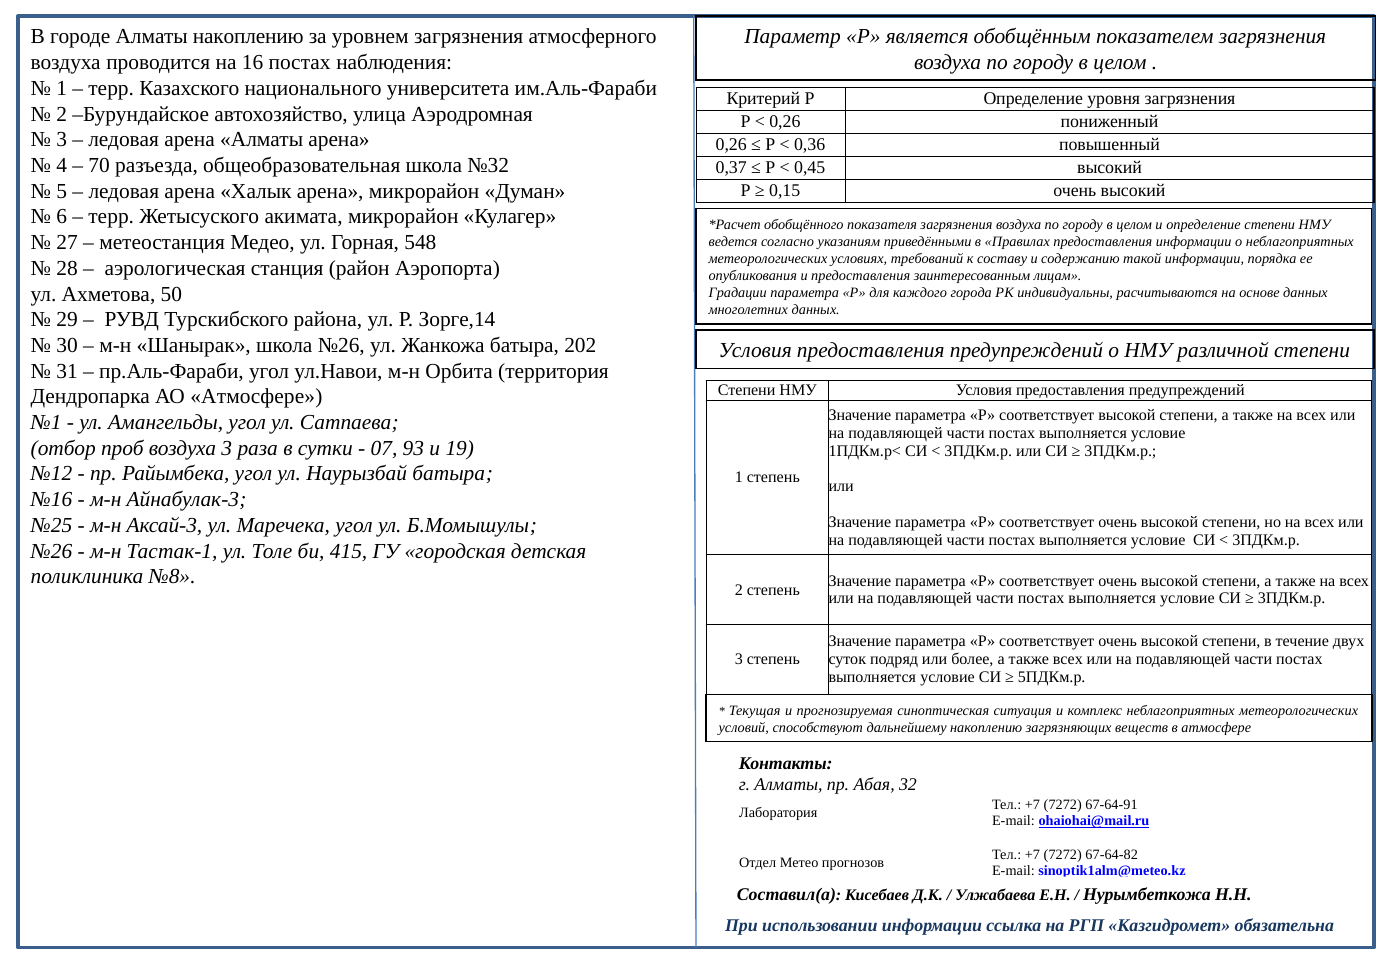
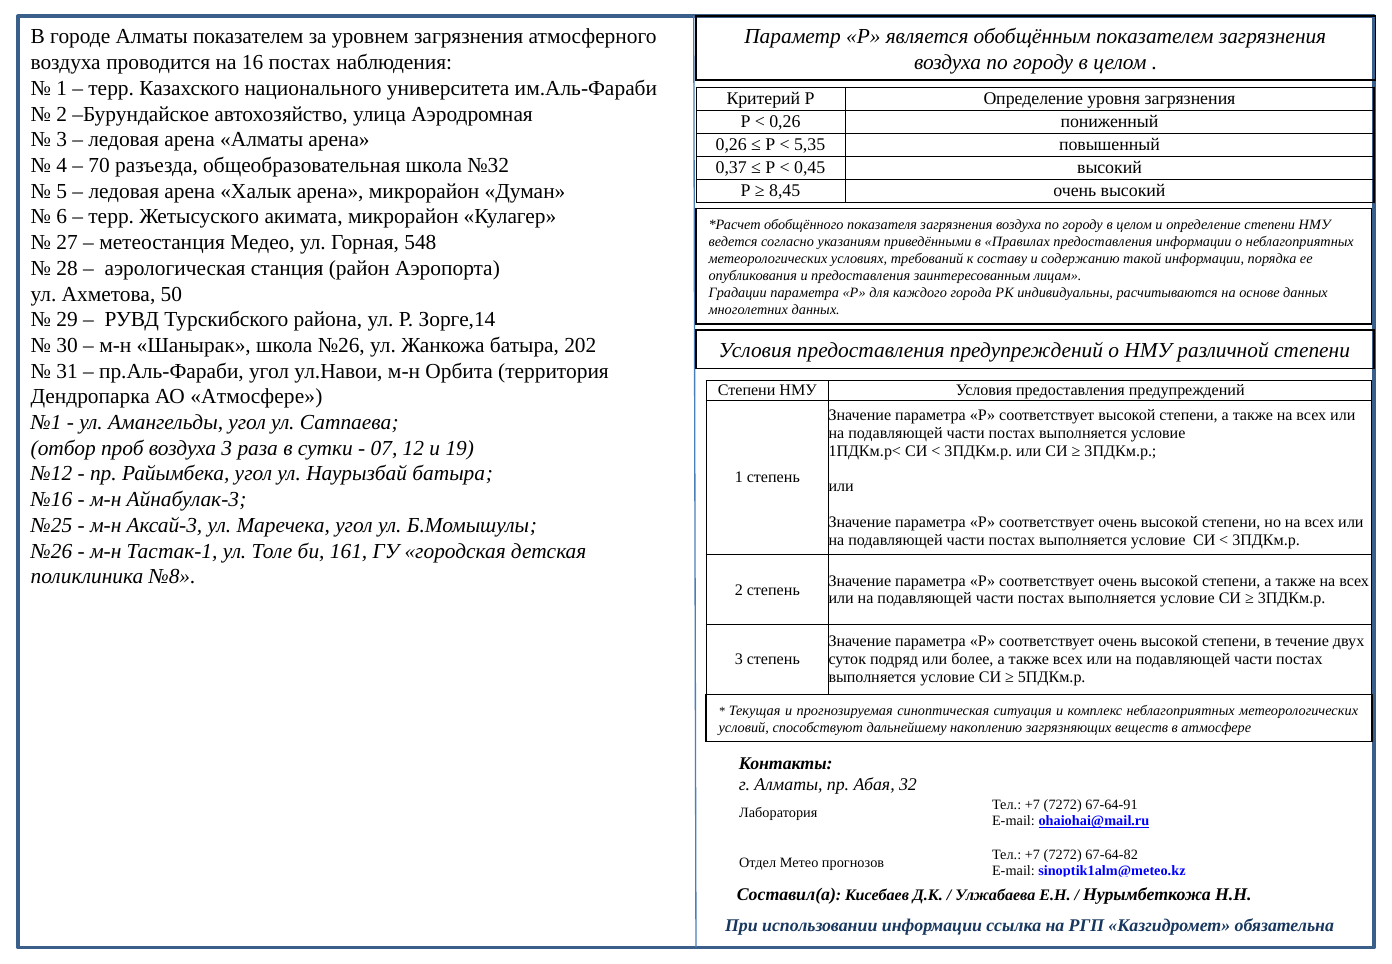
Алматы накоплению: накоплению -> показателем
0,36: 0,36 -> 5,35
0,15: 0,15 -> 8,45
93: 93 -> 12
415: 415 -> 161
